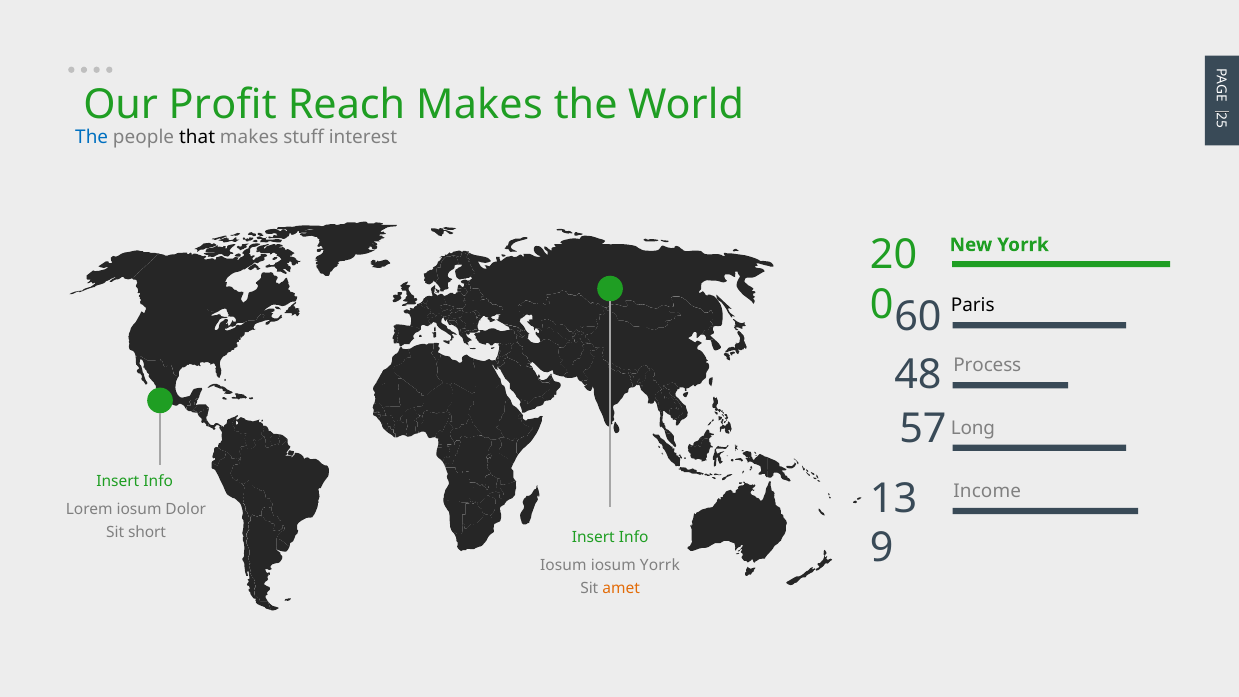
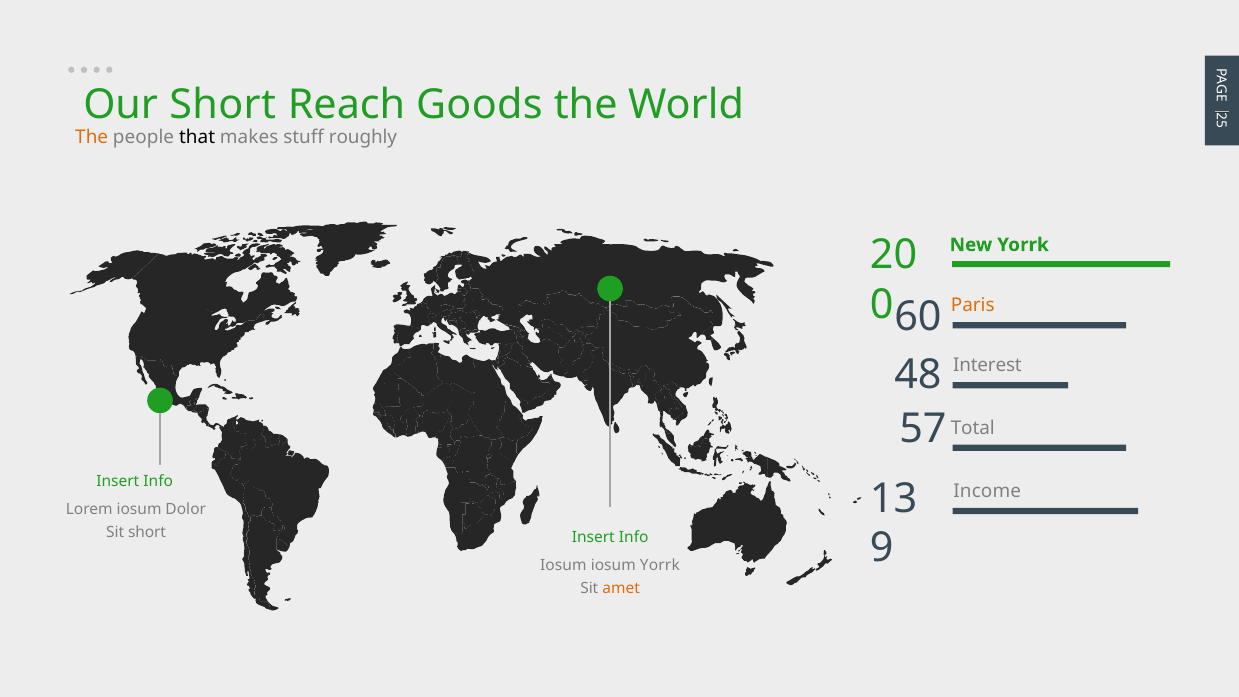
Our Profit: Profit -> Short
Reach Makes: Makes -> Goods
The at (92, 138) colour: blue -> orange
interest: interest -> roughly
Paris colour: black -> orange
Process: Process -> Interest
Long: Long -> Total
